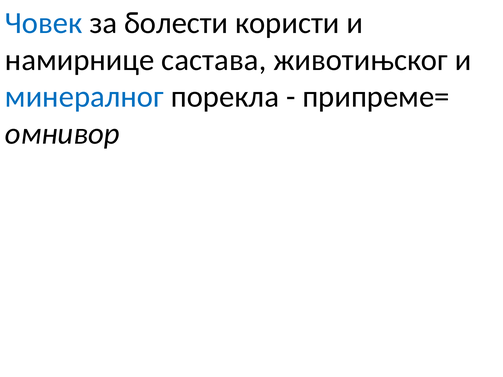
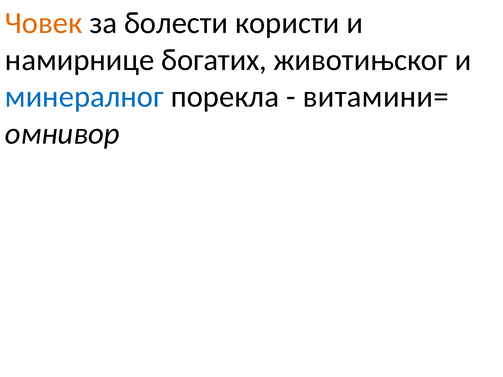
Човек colour: blue -> orange
састава: састава -> богатих
припреме=: припреме= -> витамини=
